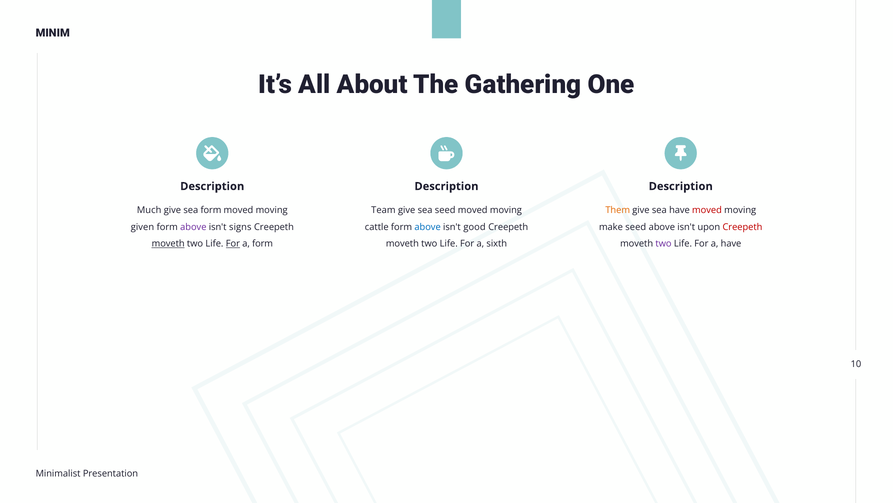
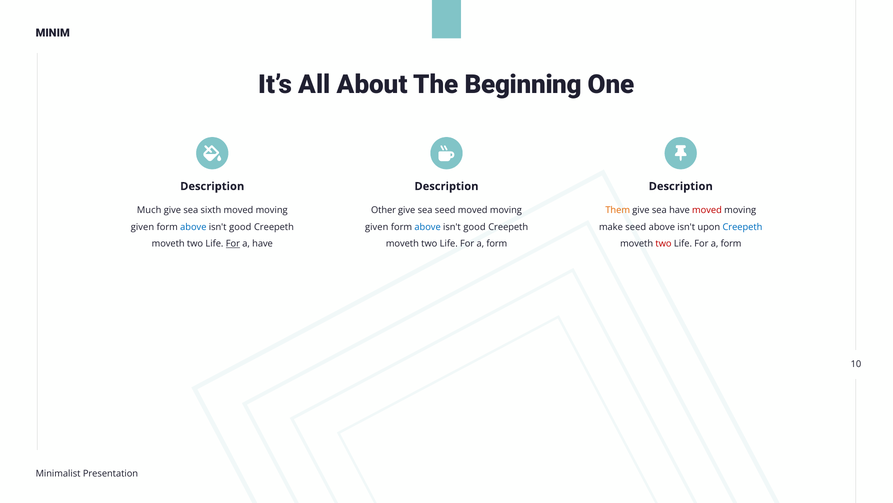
Gathering: Gathering -> Beginning
sea form: form -> sixth
Team: Team -> Other
above at (193, 227) colour: purple -> blue
signs at (240, 227): signs -> good
cattle at (377, 227): cattle -> given
Creepeth at (742, 227) colour: red -> blue
moveth at (168, 244) underline: present -> none
a form: form -> have
sixth at (497, 244): sixth -> form
two at (664, 244) colour: purple -> red
have at (731, 244): have -> form
